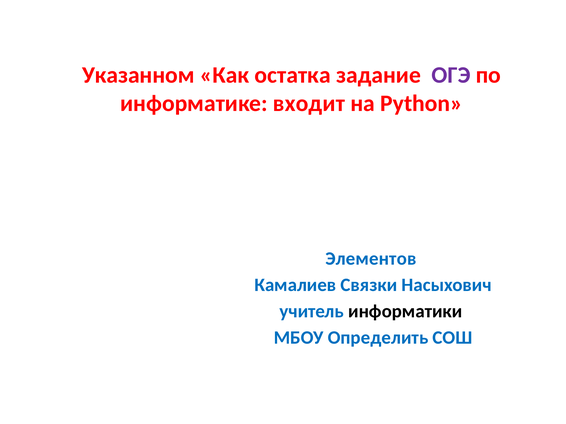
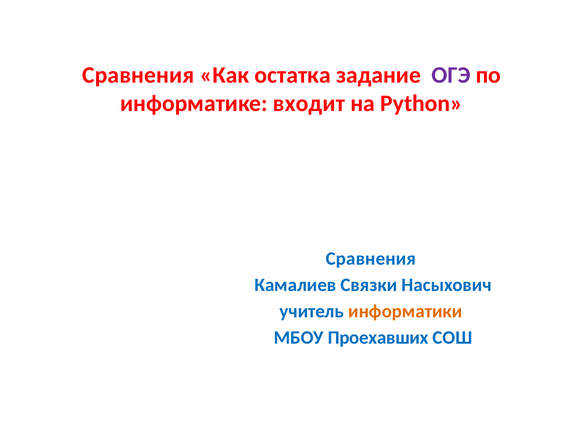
Указанном at (138, 75): Указанном -> Сравнения
Элементов at (371, 259): Элементов -> Сравнения
информатики colour: black -> orange
Определить: Определить -> Проехавших
